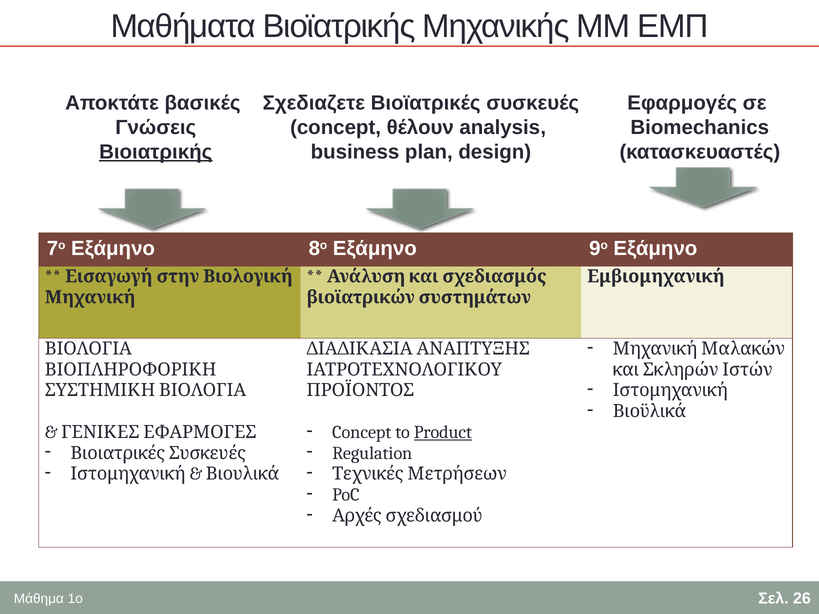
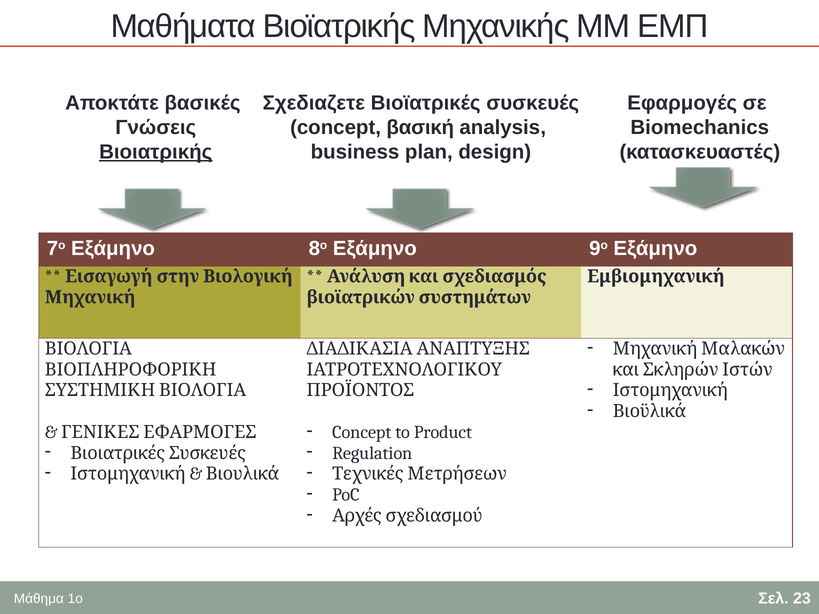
θέλουν: θέλουν -> βασική
Product underline: present -> none
26: 26 -> 23
